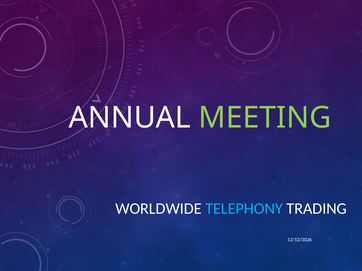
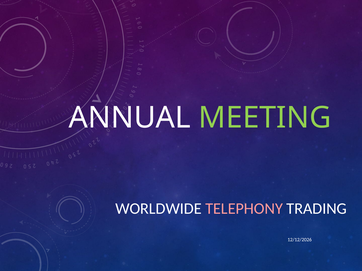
TELEPHONY colour: light blue -> pink
